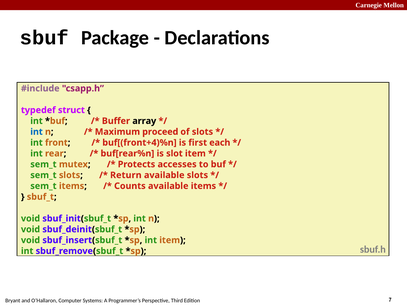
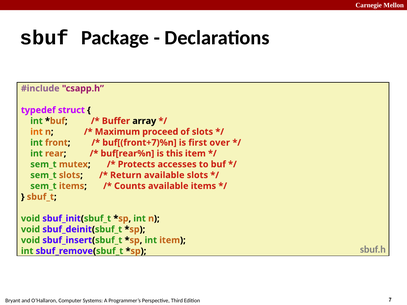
int at (37, 132) colour: blue -> orange
buf[(front+4)%n: buf[(front+4)%n -> buf[(front+7)%n
each: each -> over
slot: slot -> this
